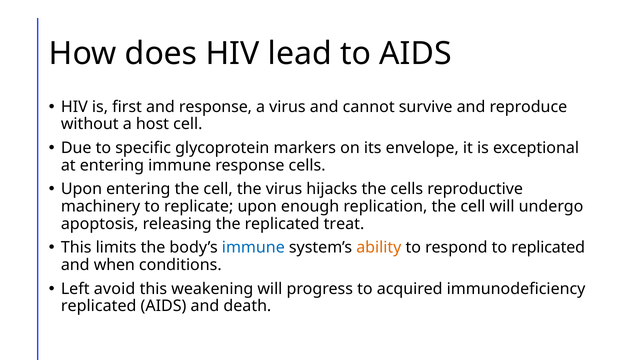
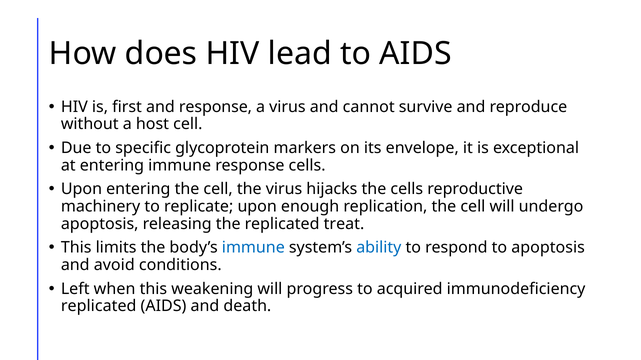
ability colour: orange -> blue
to replicated: replicated -> apoptosis
when: when -> avoid
avoid: avoid -> when
